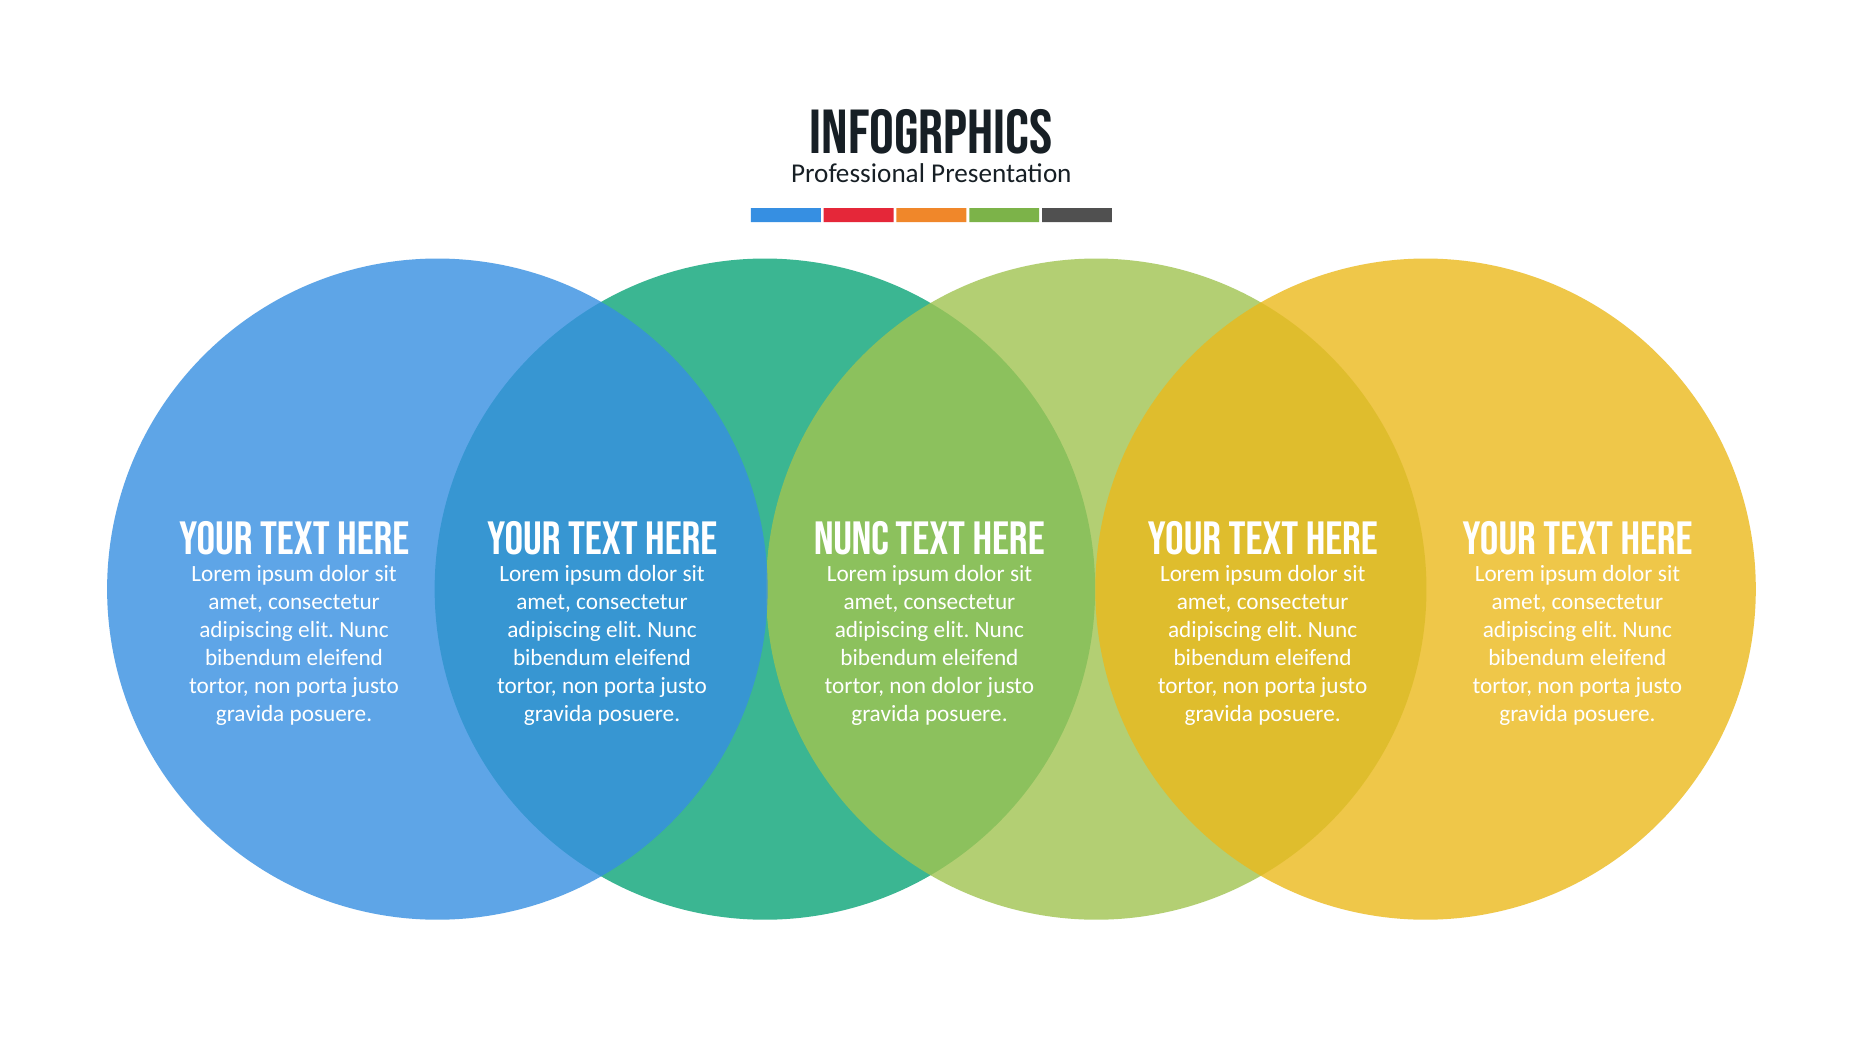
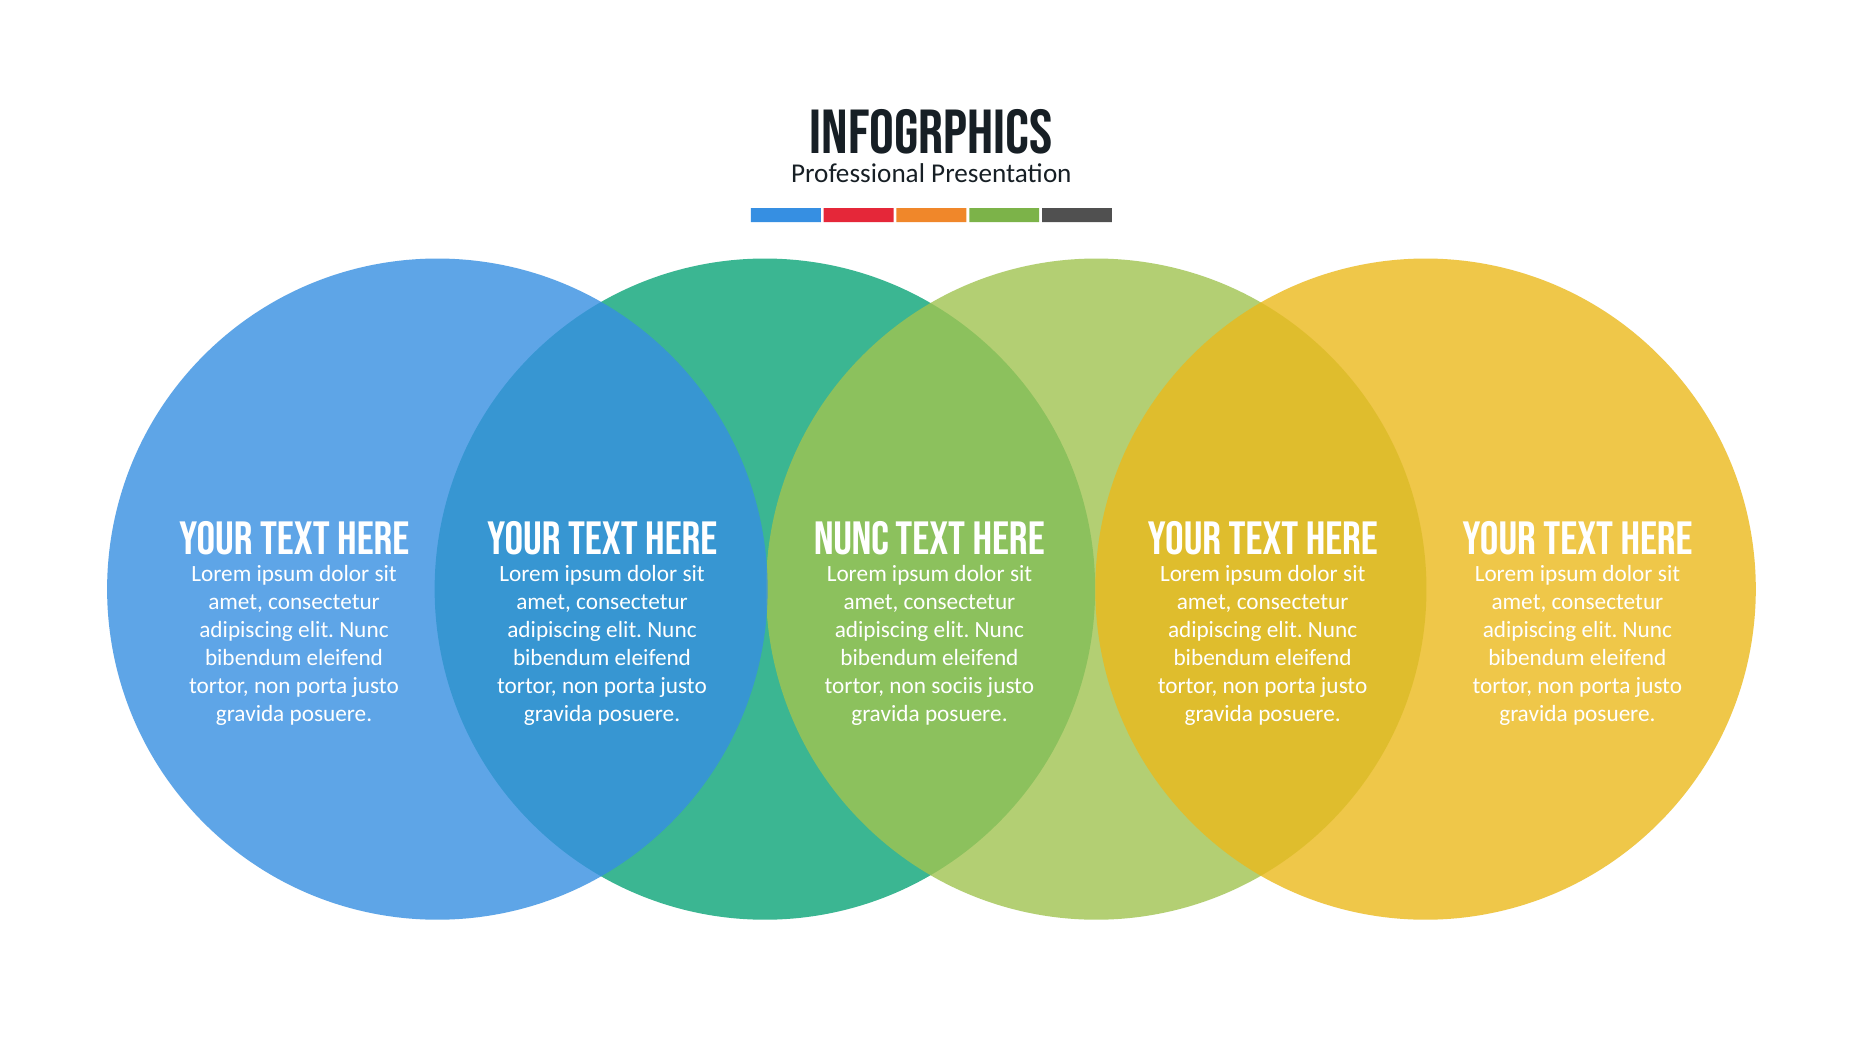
non dolor: dolor -> sociis
